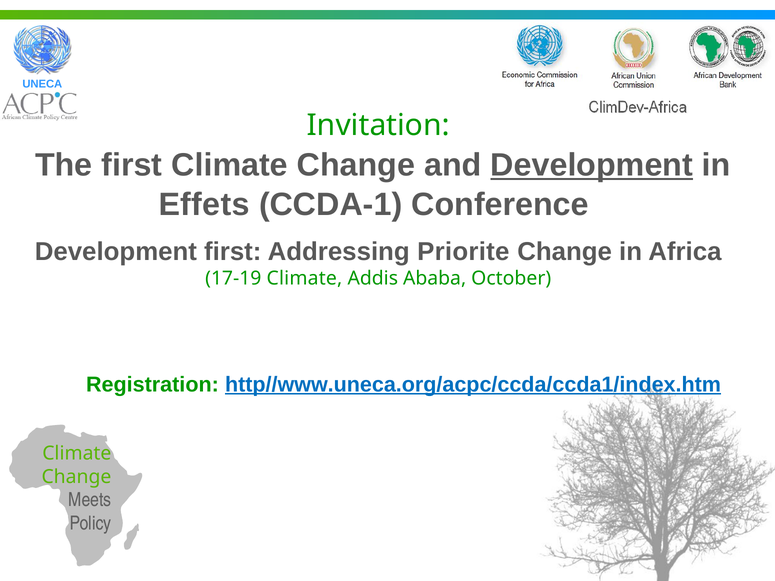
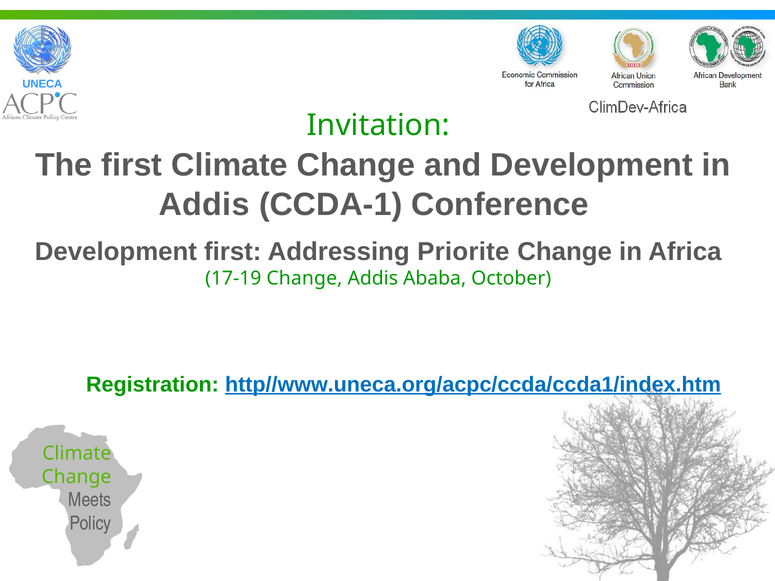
Development at (592, 165) underline: present -> none
Effets at (204, 204): Effets -> Addis
17-19 Climate: Climate -> Change
